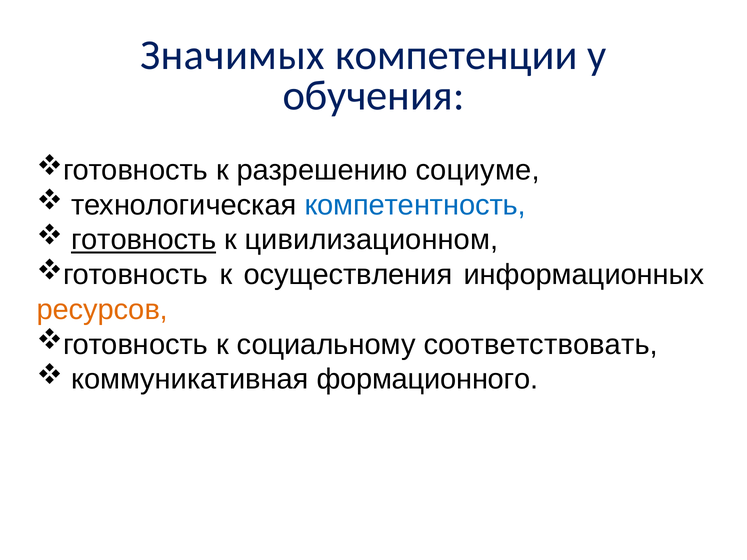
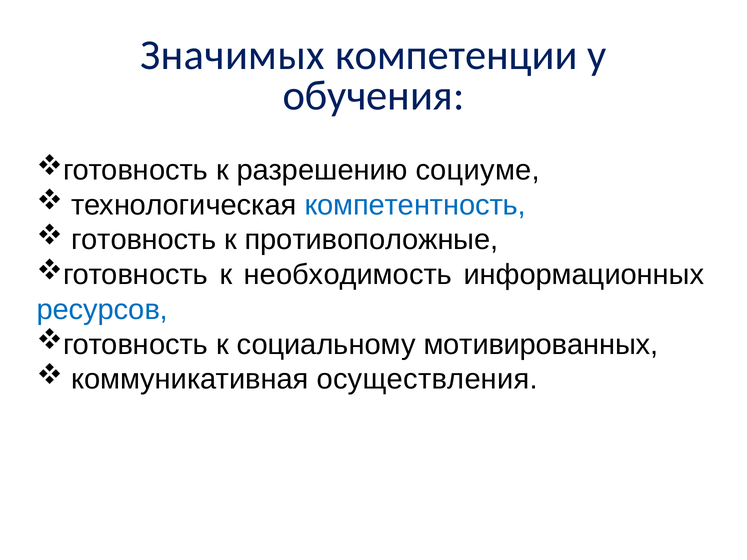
готовность underline: present -> none
цивилизационном: цивилизационном -> противоположные
осуществления: осуществления -> необходимость
ресурсов colour: orange -> blue
соответствовать: соответствовать -> мотивированных
формационного: формационного -> осуществления
